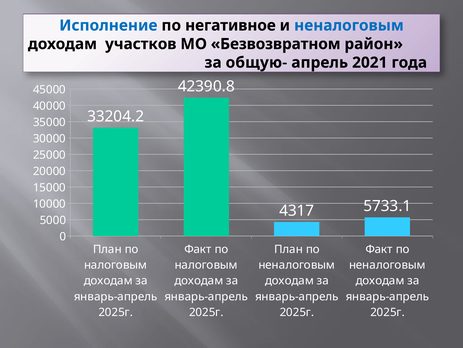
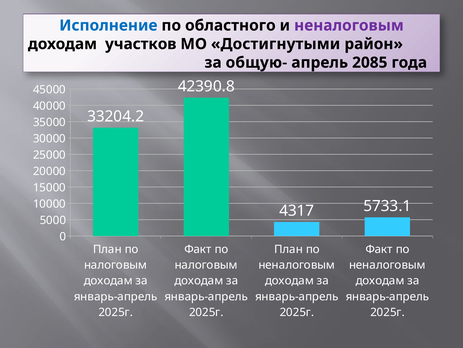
негативное: негативное -> областного
неналоговым at (349, 25) colour: blue -> purple
Безвозвратном: Безвозвратном -> Достигнутыми
2021: 2021 -> 2085
